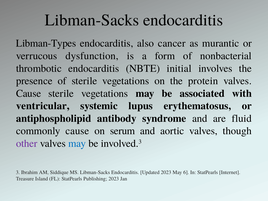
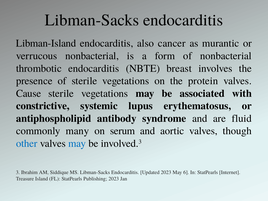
Libman-Types: Libman-Types -> Libman-Island
verrucous dysfunction: dysfunction -> nonbacterial
initial: initial -> breast
ventricular: ventricular -> constrictive
commonly cause: cause -> many
other colour: purple -> blue
